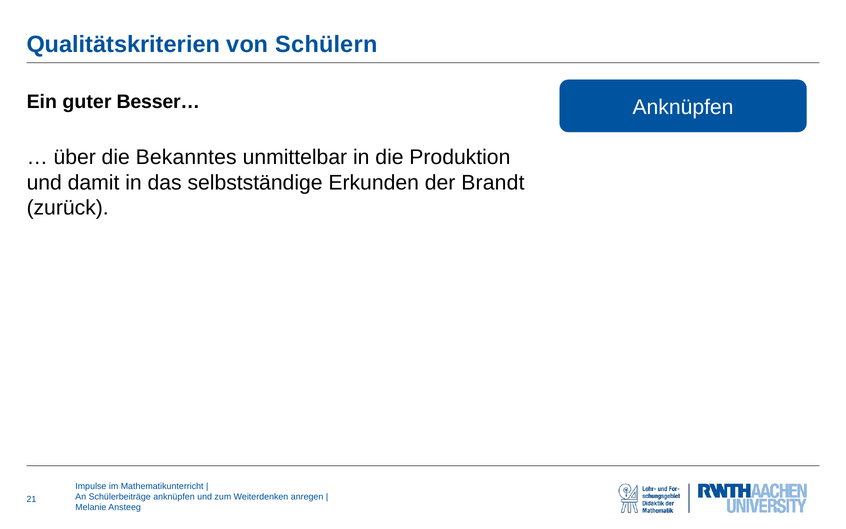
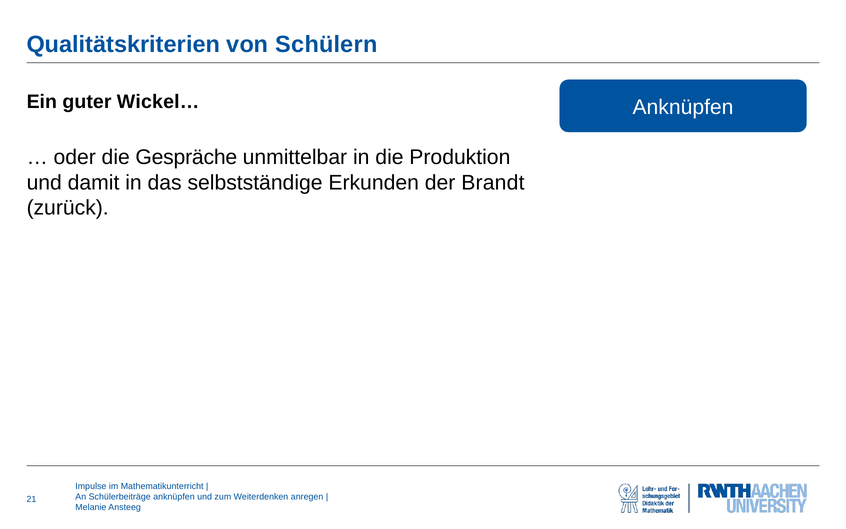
Besser…: Besser… -> Wickel…
über: über -> oder
Bekanntes: Bekanntes -> Gespräche
